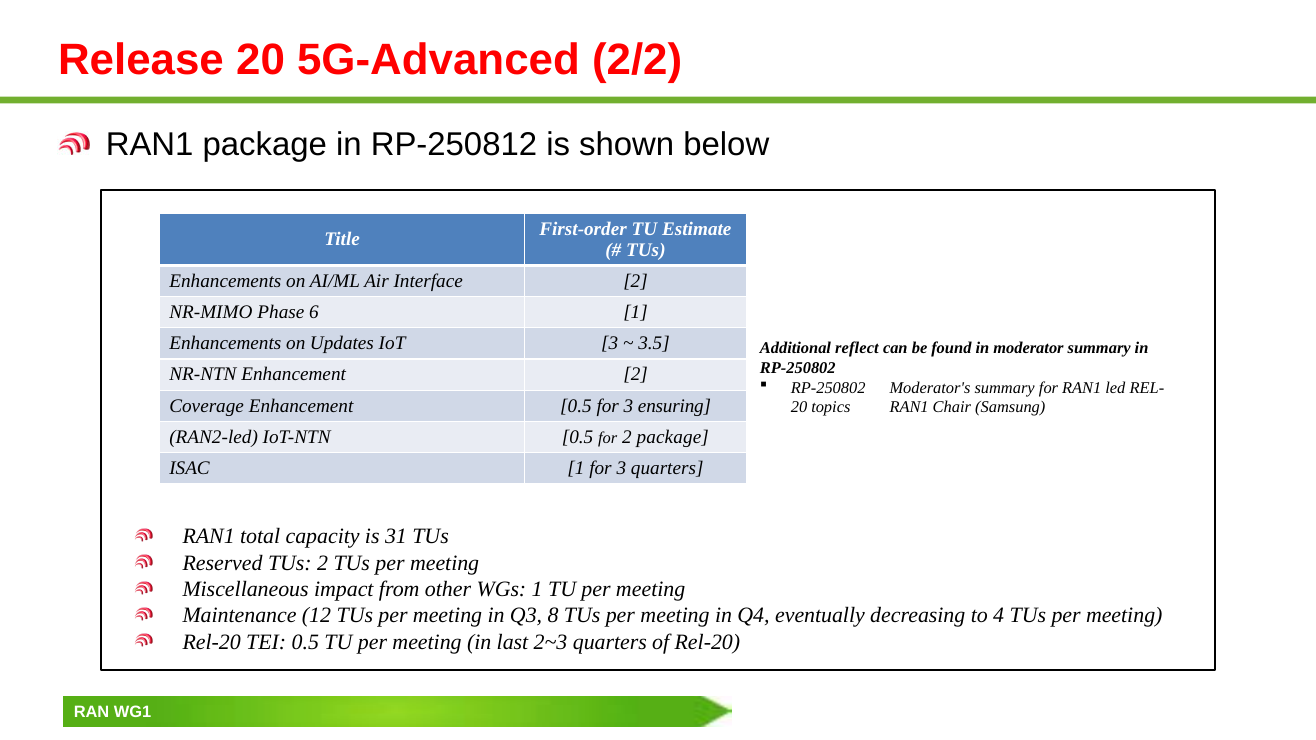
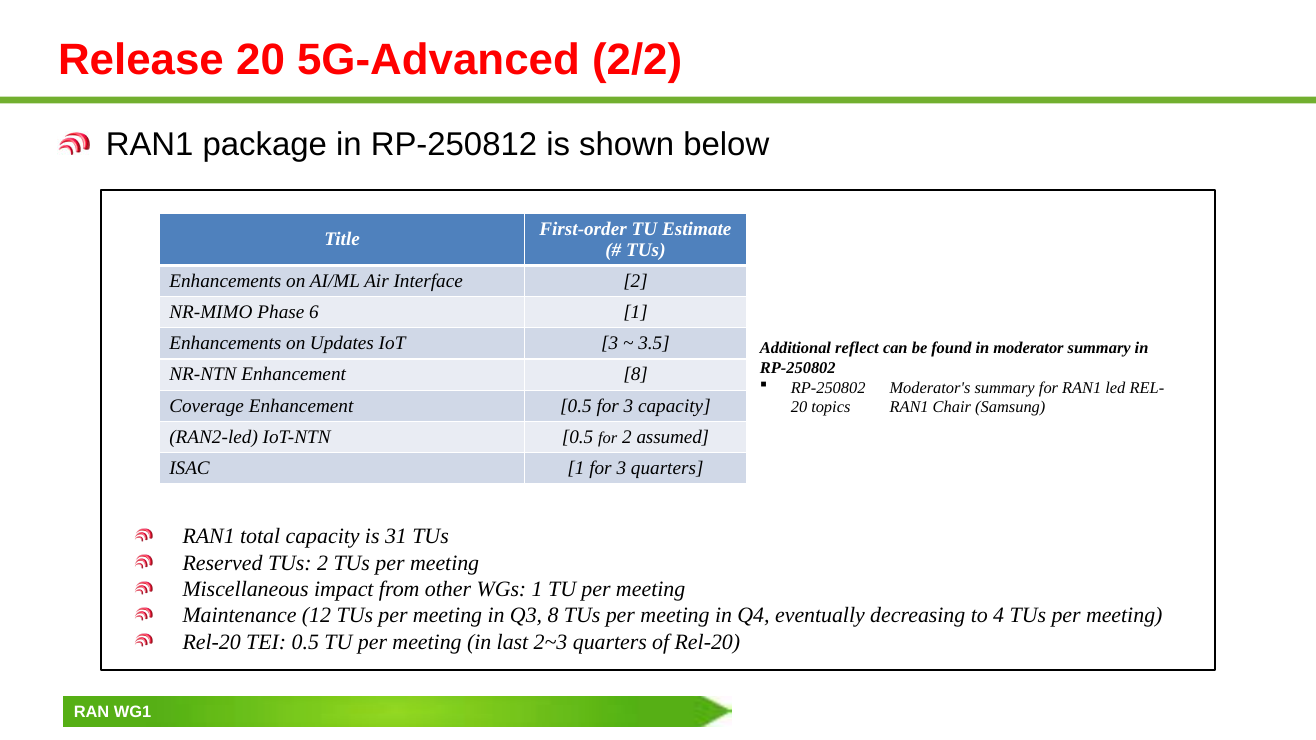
Enhancement 2: 2 -> 8
3 ensuring: ensuring -> capacity
2 package: package -> assumed
